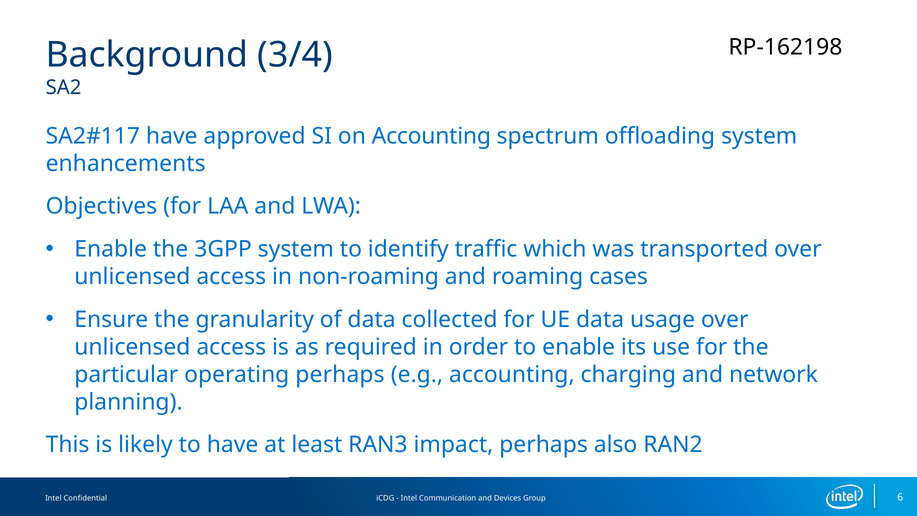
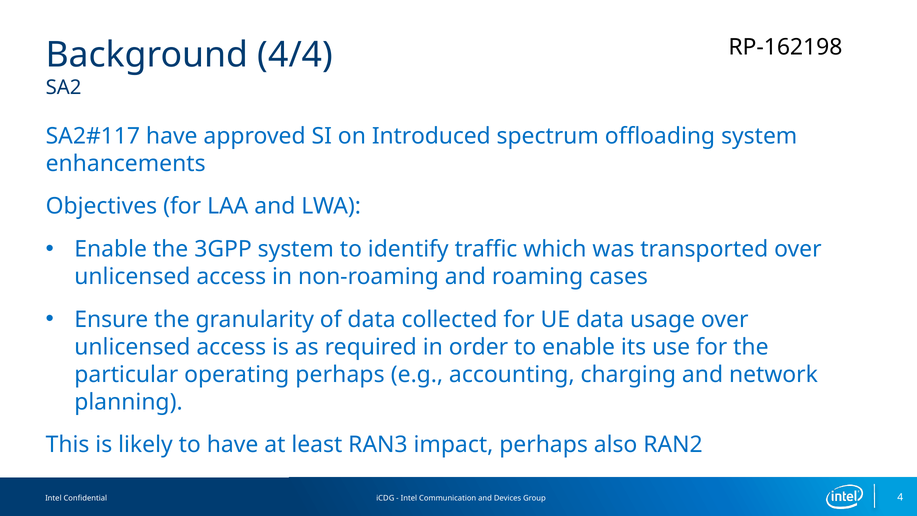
3/4: 3/4 -> 4/4
on Accounting: Accounting -> Introduced
6: 6 -> 4
